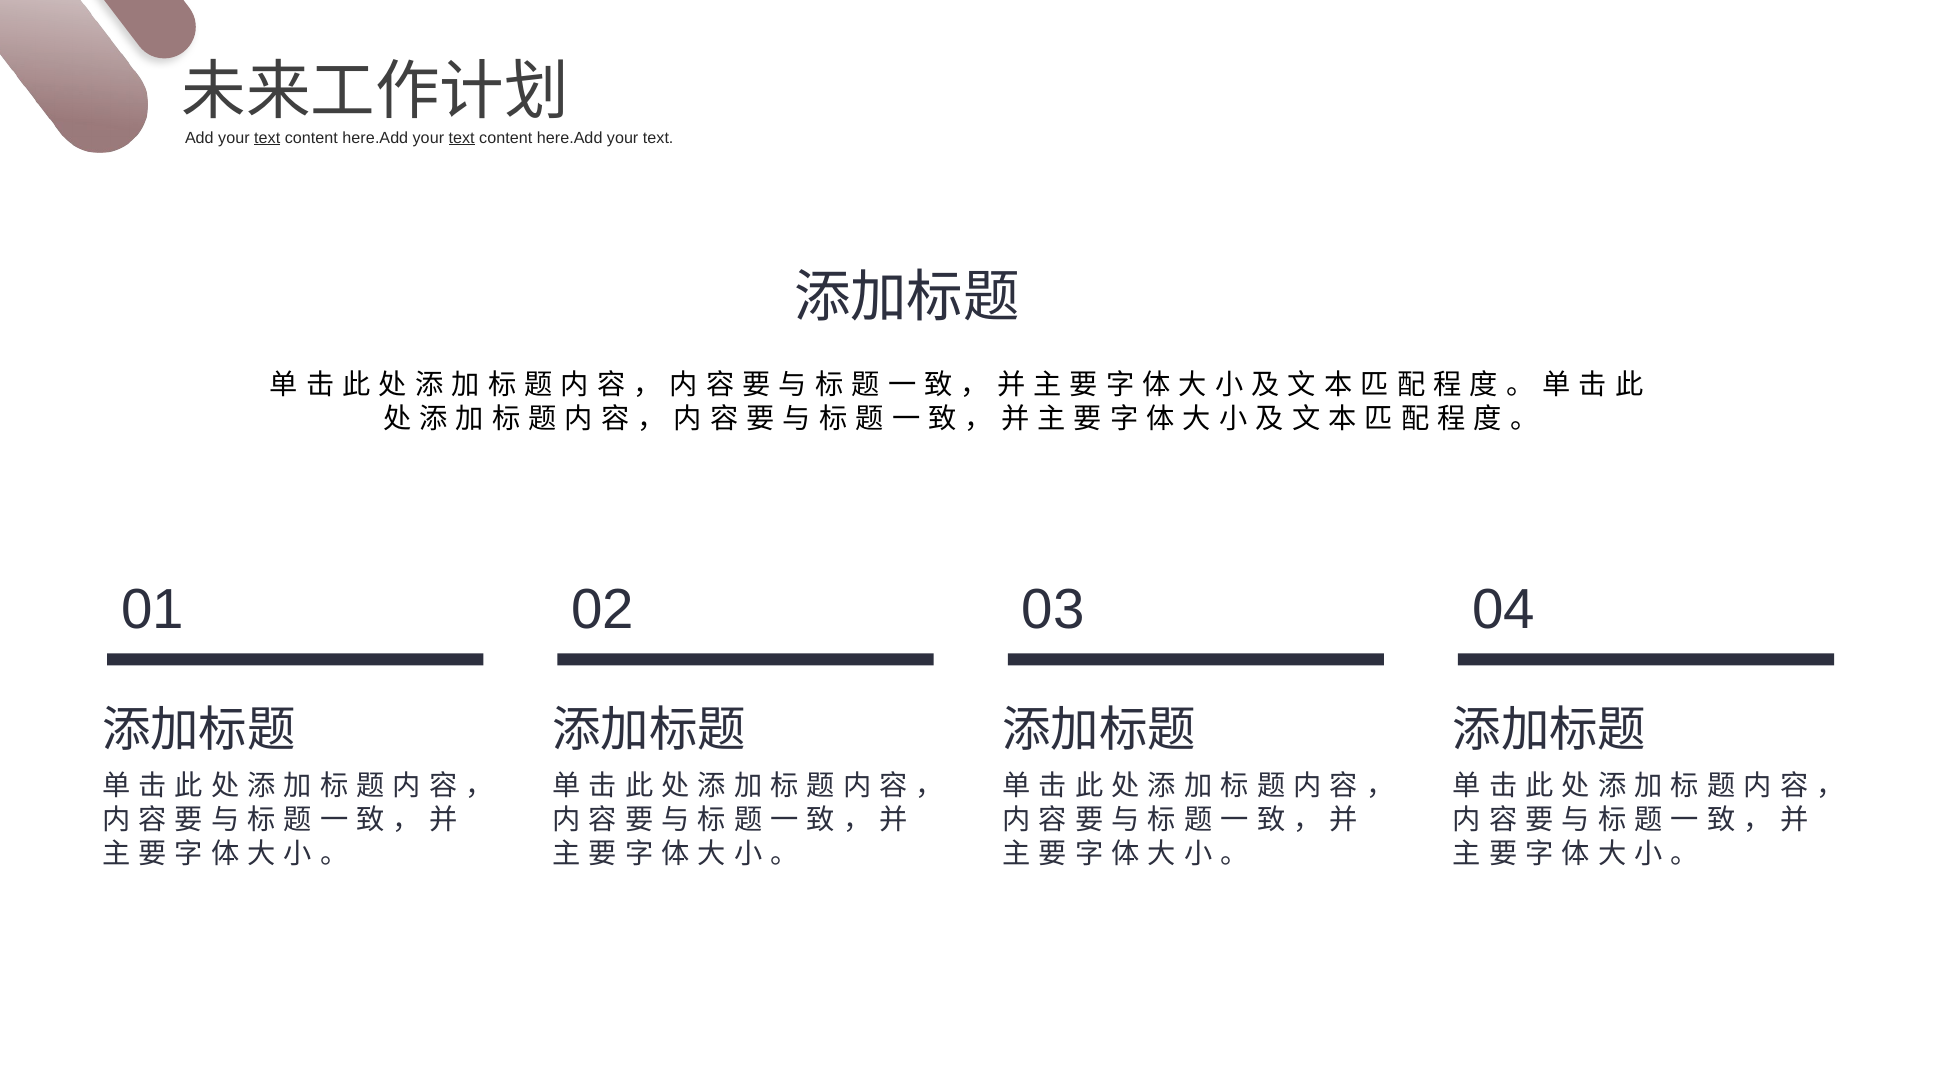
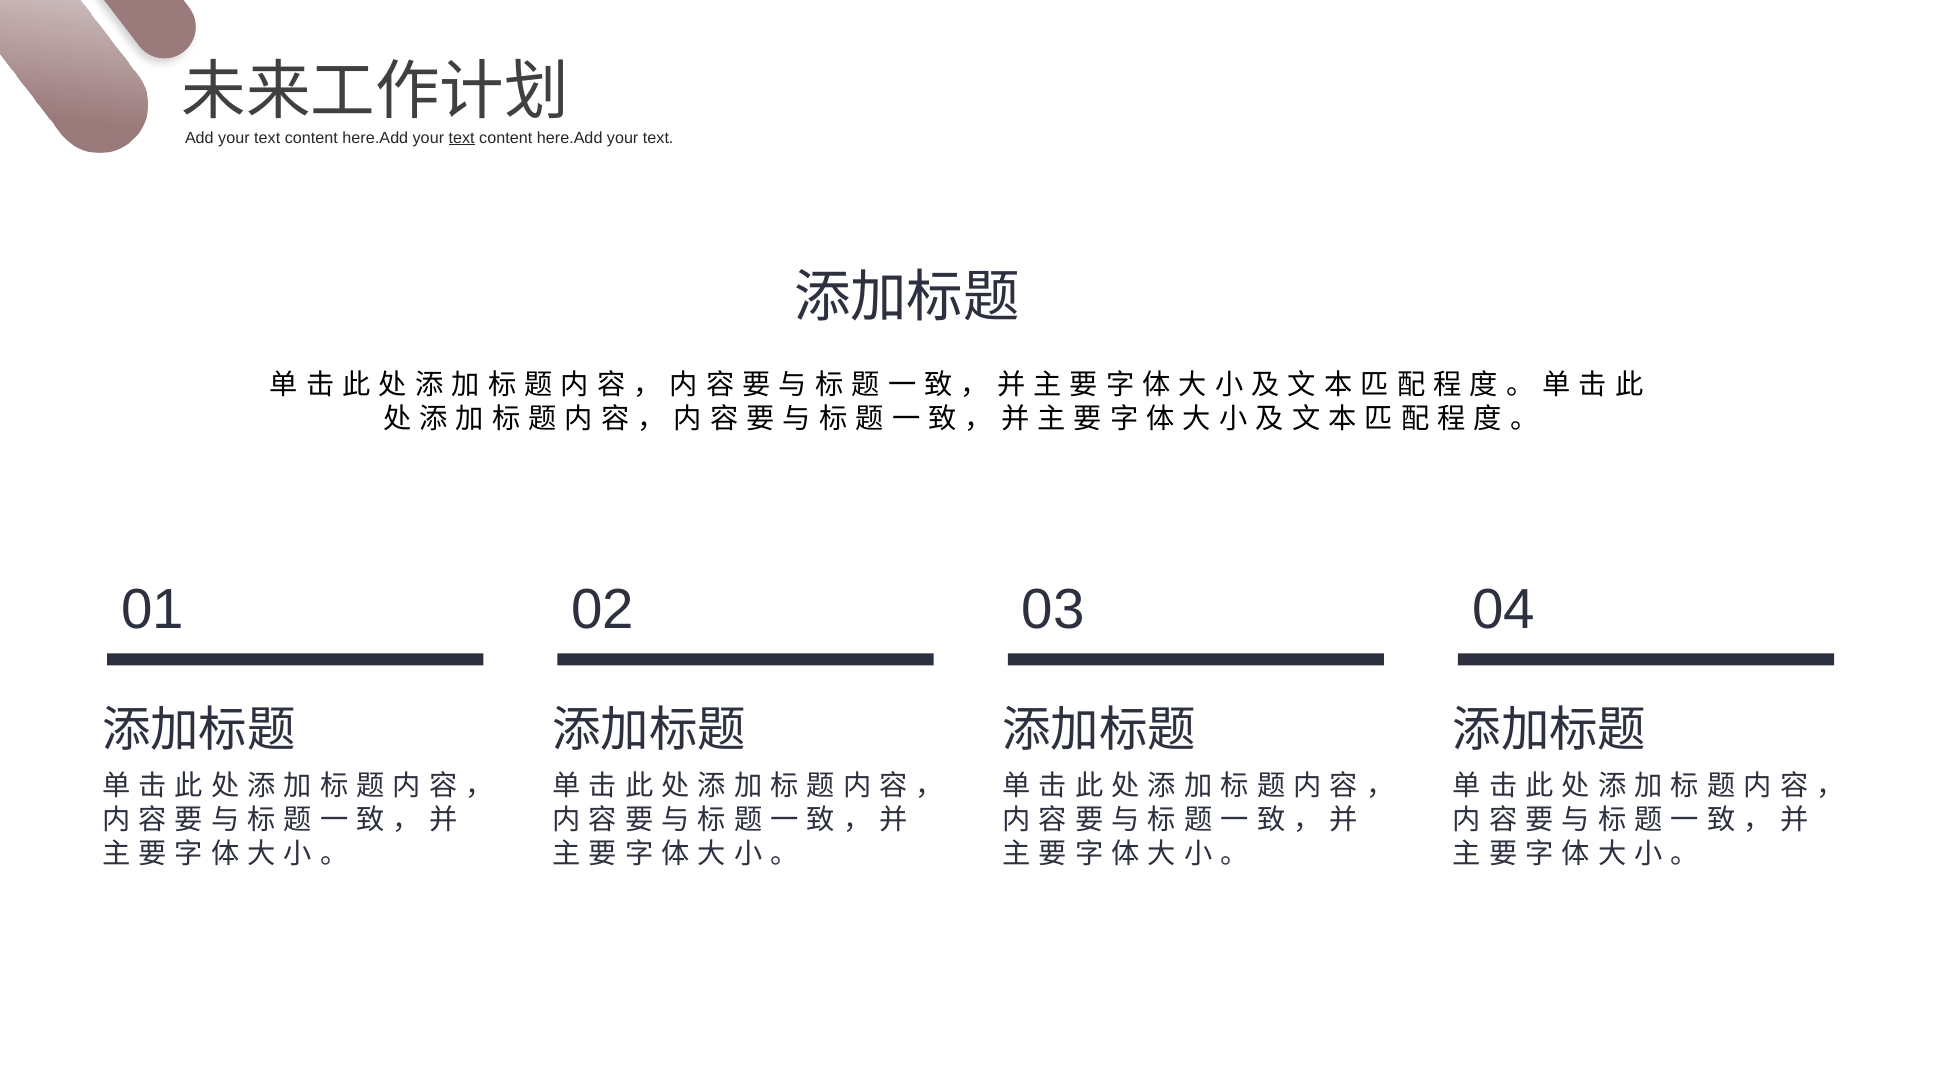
text at (267, 138) underline: present -> none
